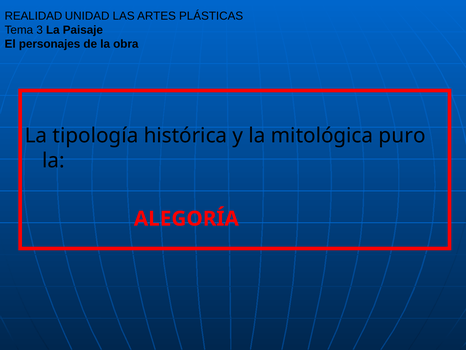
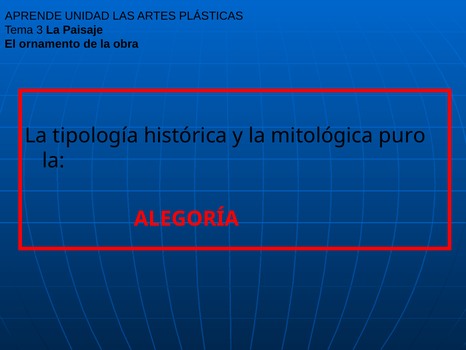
REALIDAD: REALIDAD -> APRENDE
personajes: personajes -> ornamento
